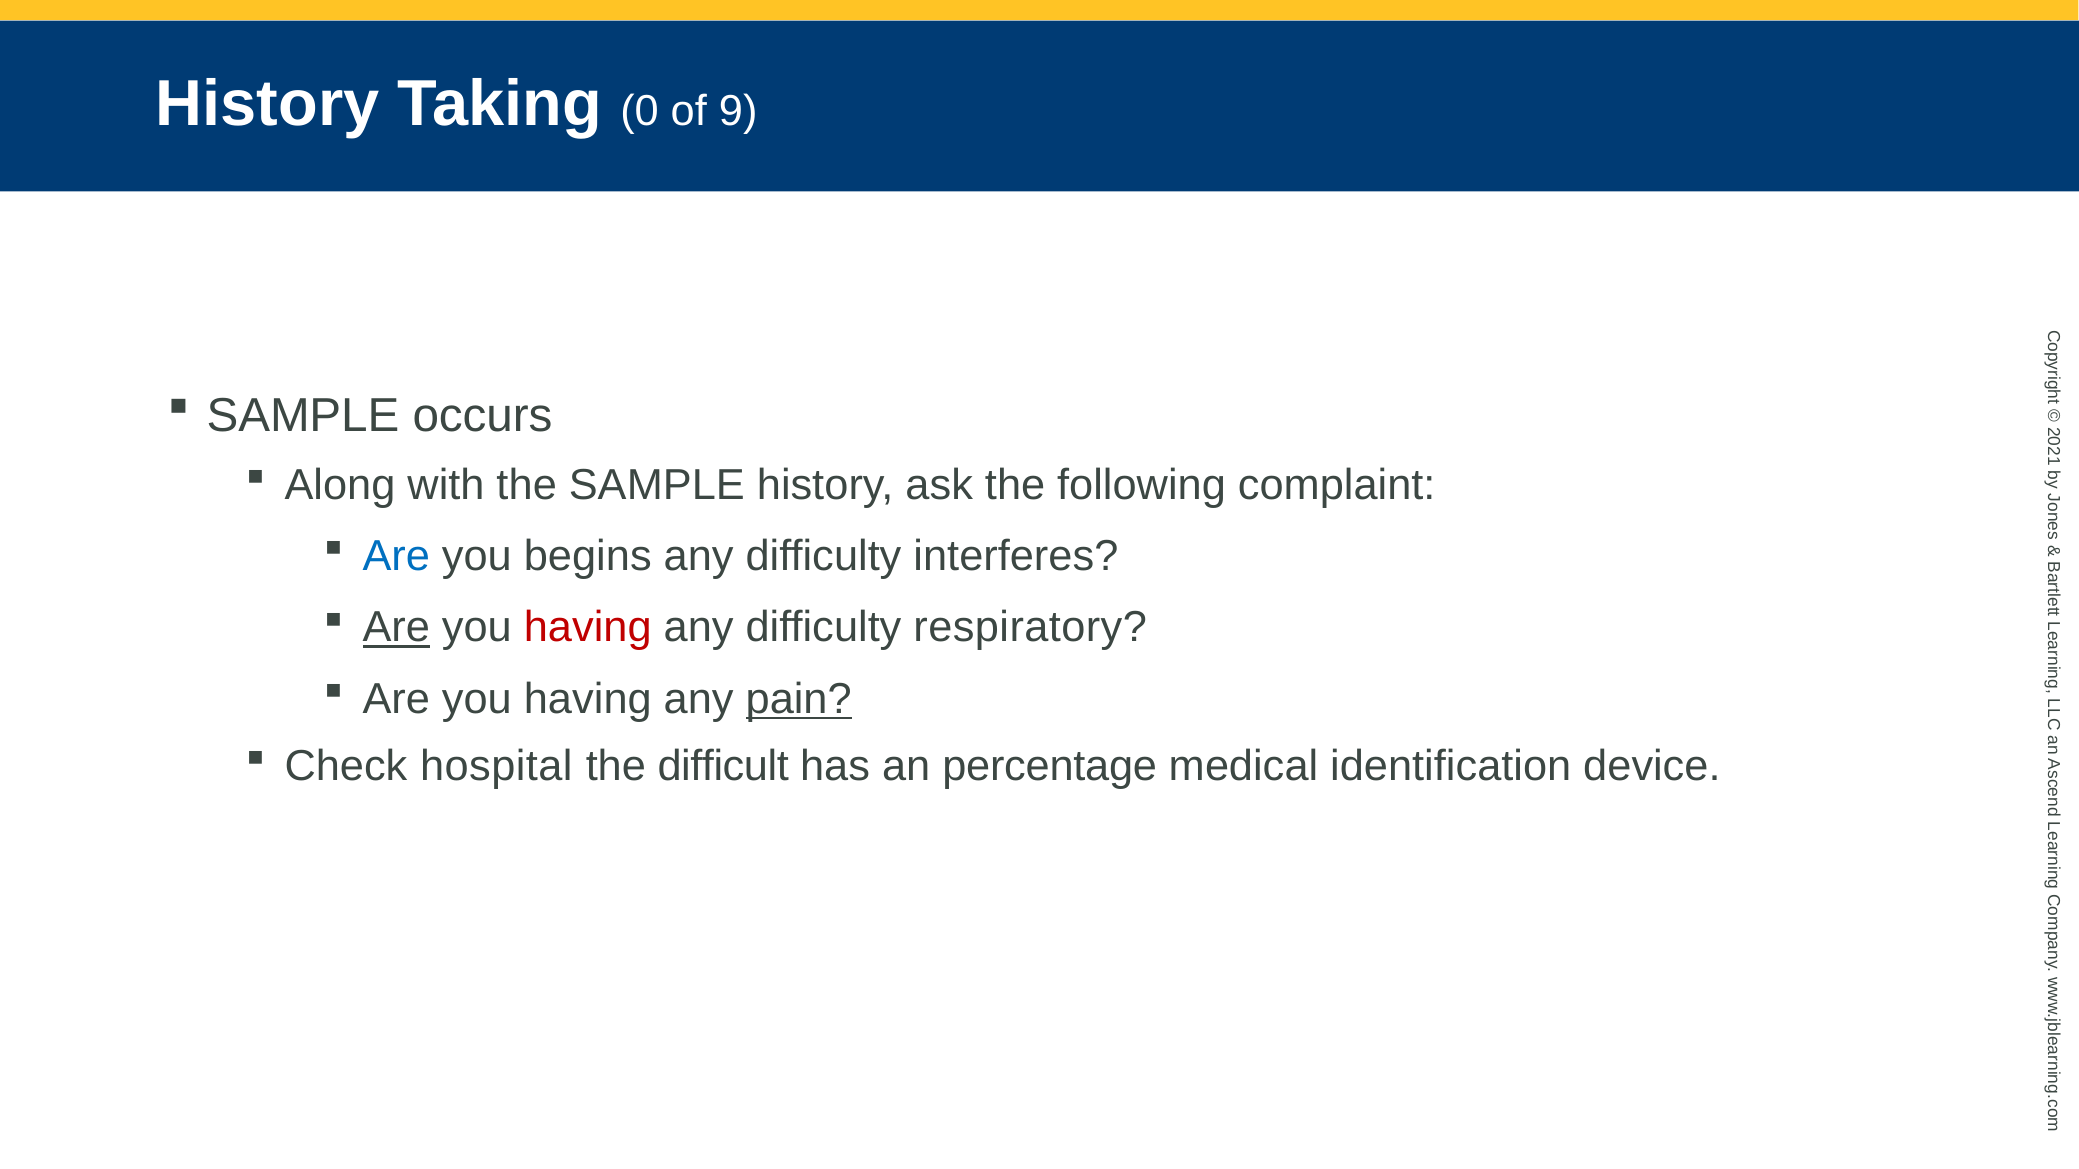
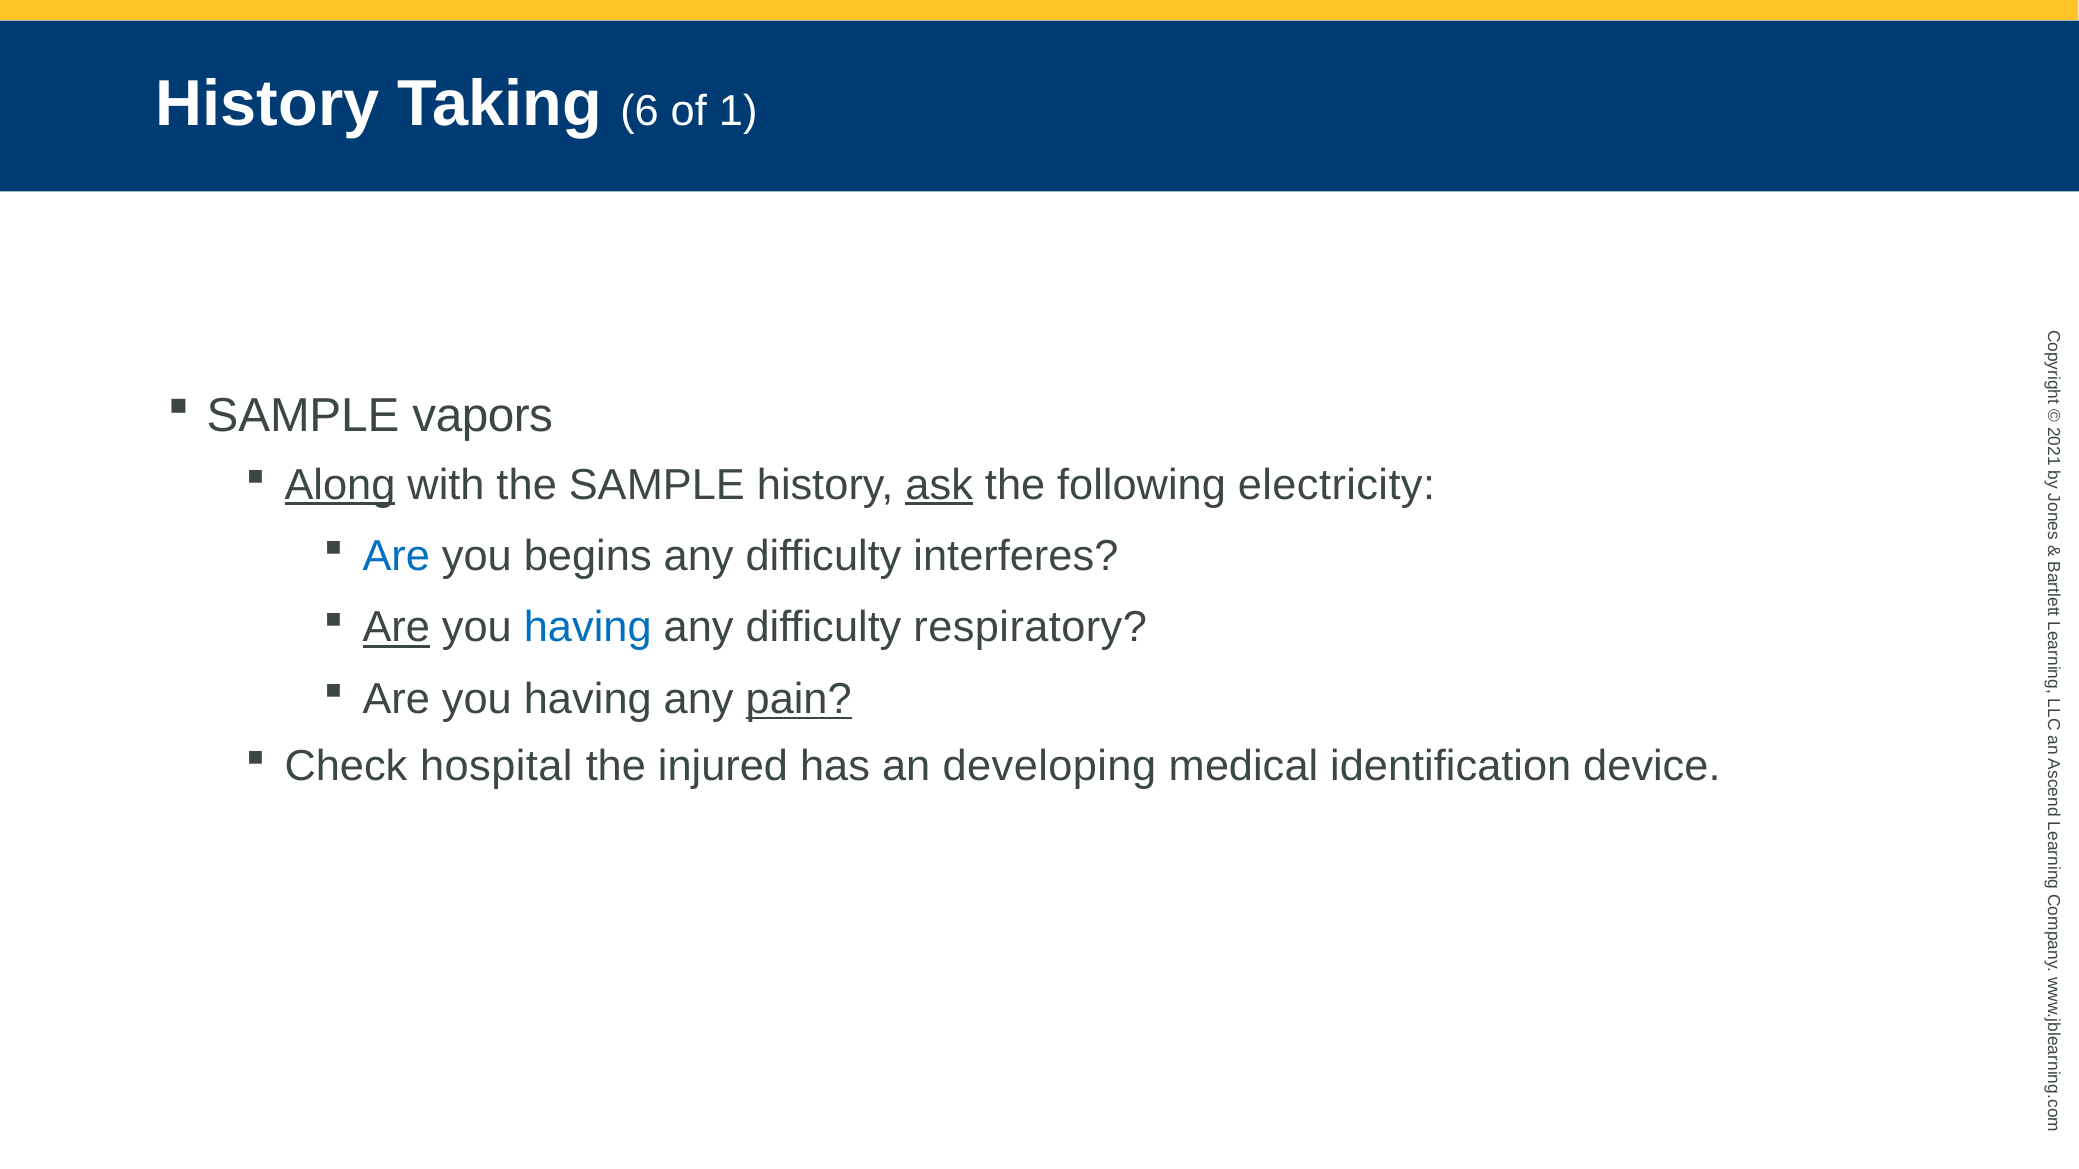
Taking 0: 0 -> 6
of 9: 9 -> 1
occurs: occurs -> vapors
Along underline: none -> present
ask underline: none -> present
complaint: complaint -> electricity
having at (588, 628) colour: red -> blue
difficult: difficult -> injured
percentage: percentage -> developing
